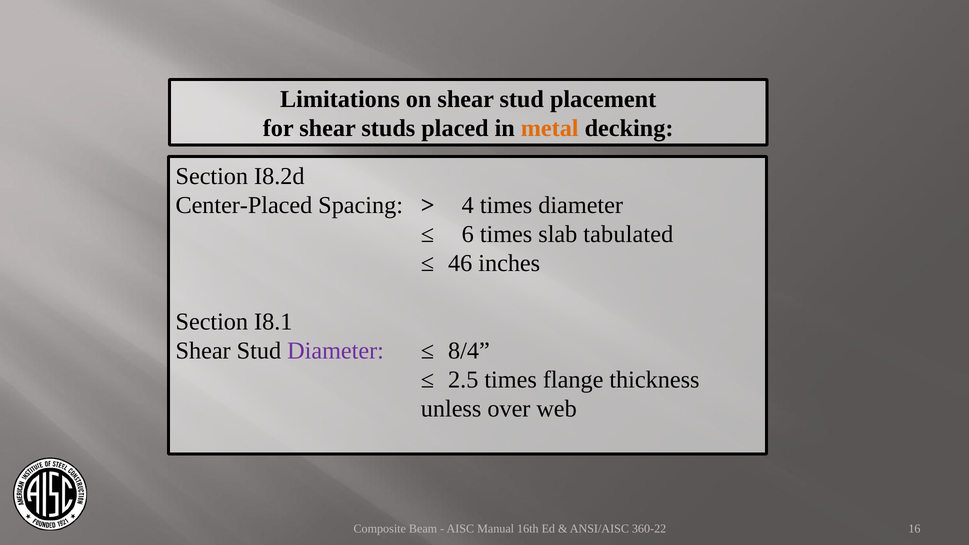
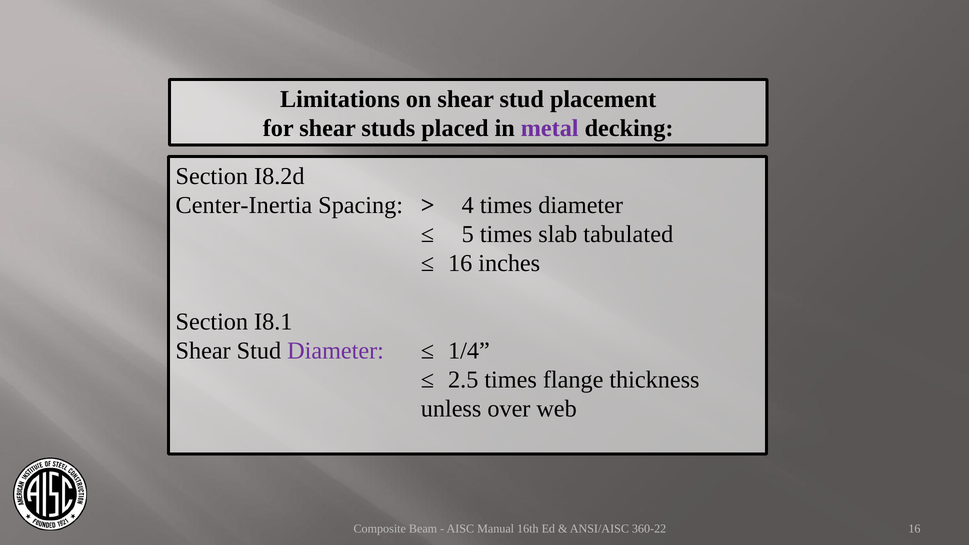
metal colour: orange -> purple
Center-Placed: Center-Placed -> Center-Inertia
6: 6 -> 5
46 at (460, 263): 46 -> 16
8/4: 8/4 -> 1/4
